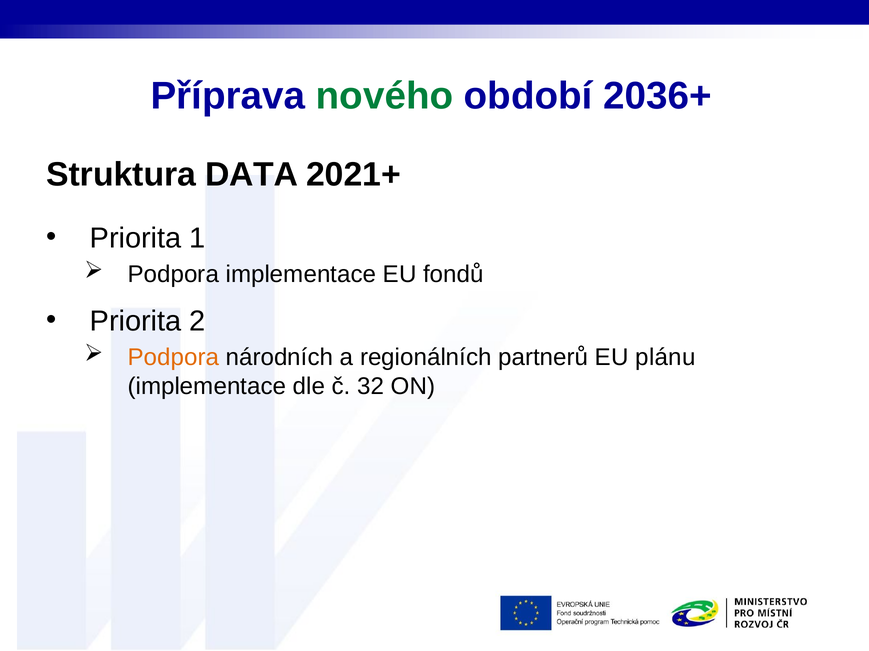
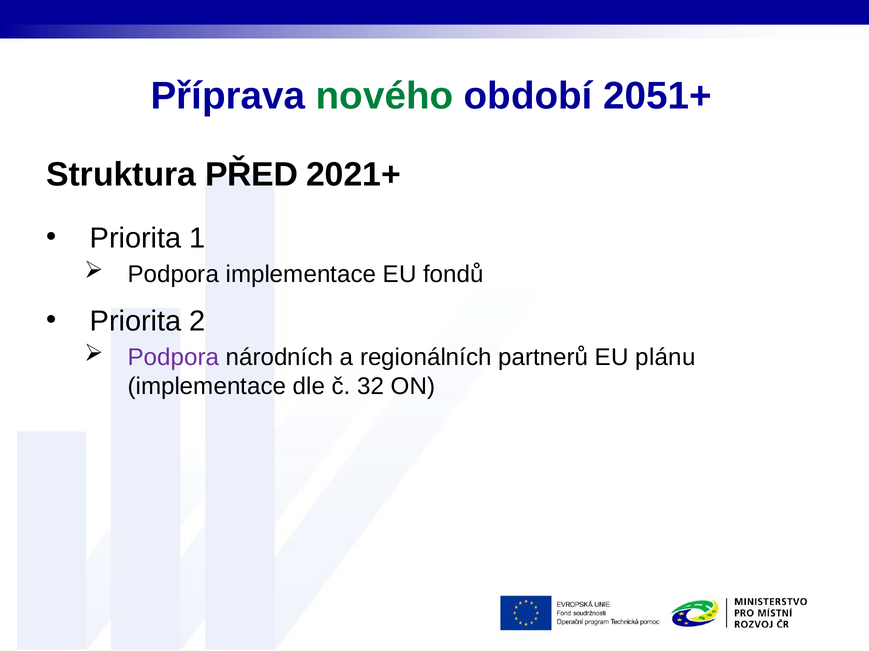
2036+: 2036+ -> 2051+
DATA: DATA -> PŘED
Podpora at (173, 358) colour: orange -> purple
